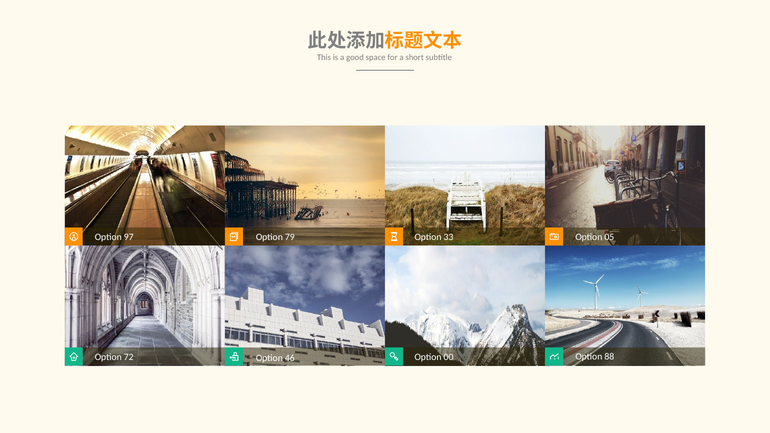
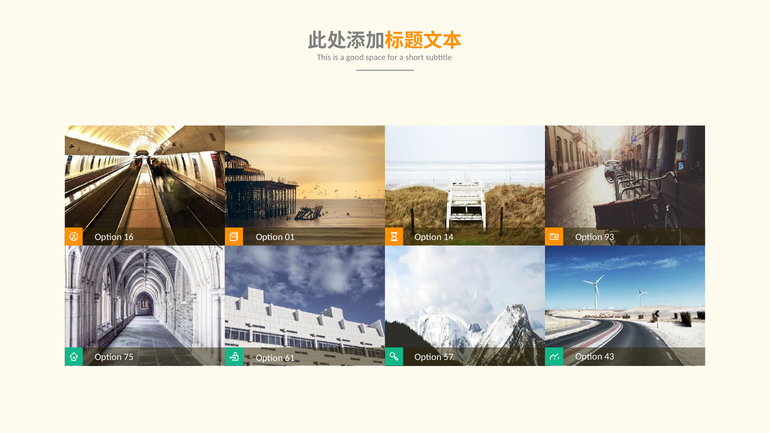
97: 97 -> 16
79: 79 -> 01
33: 33 -> 14
05: 05 -> 93
88: 88 -> 43
00: 00 -> 57
72: 72 -> 75
46: 46 -> 61
